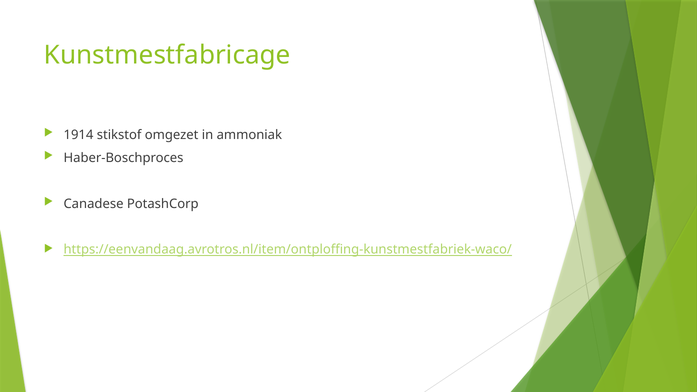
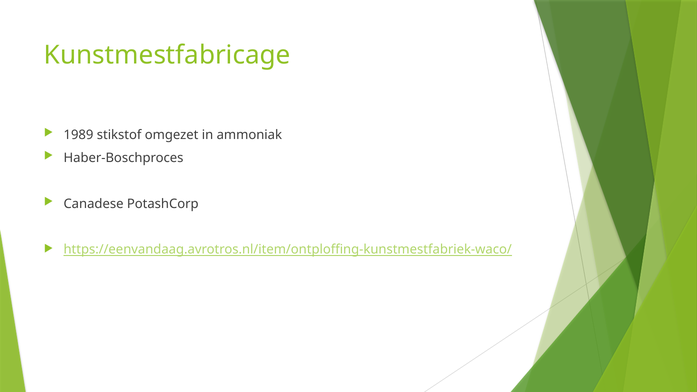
1914: 1914 -> 1989
